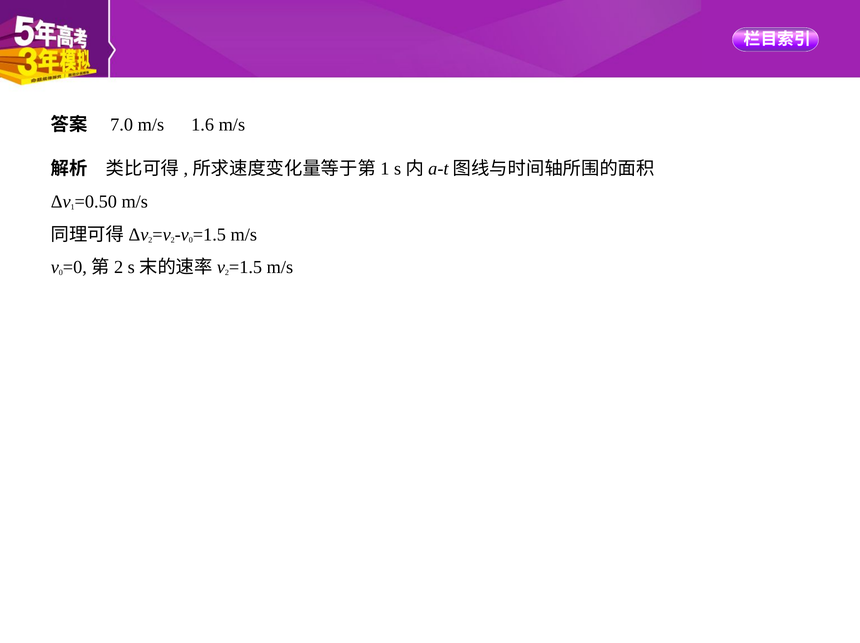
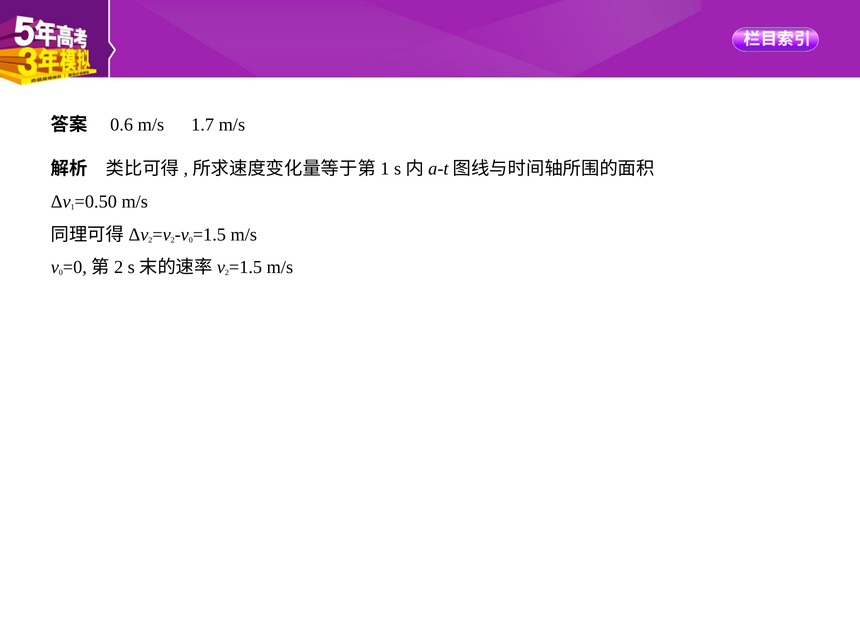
7.0: 7.0 -> 0.6
1.6: 1.6 -> 1.7
